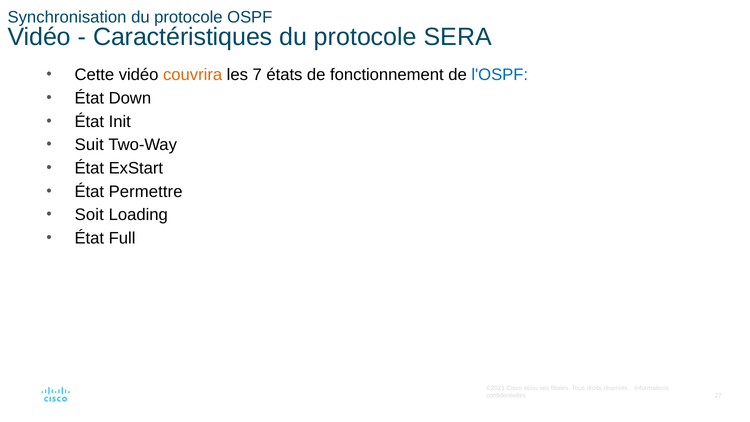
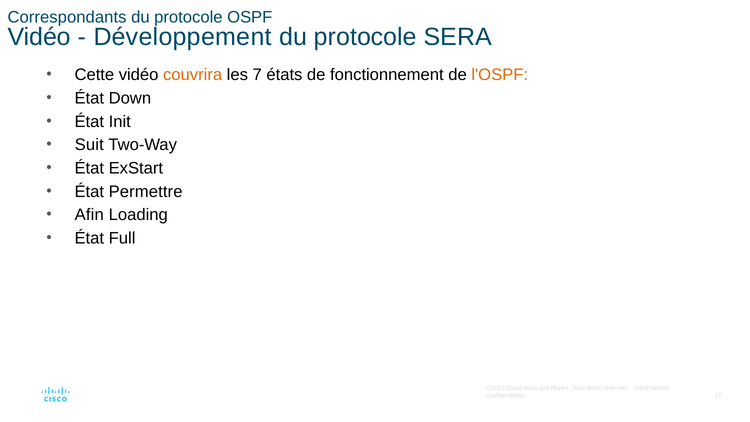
Synchronisation: Synchronisation -> Correspondants
Caractéristiques: Caractéristiques -> Développement
l'OSPF colour: blue -> orange
Soit: Soit -> Afin
